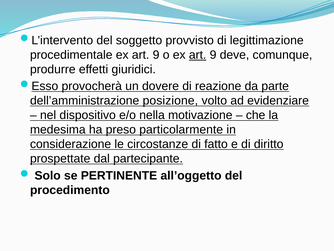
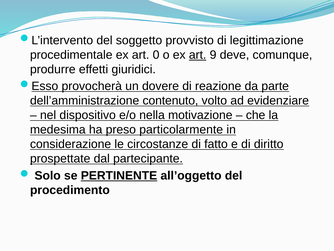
procedimentale ex art 9: 9 -> 0
posizione: posizione -> contenuto
PERTINENTE underline: none -> present
